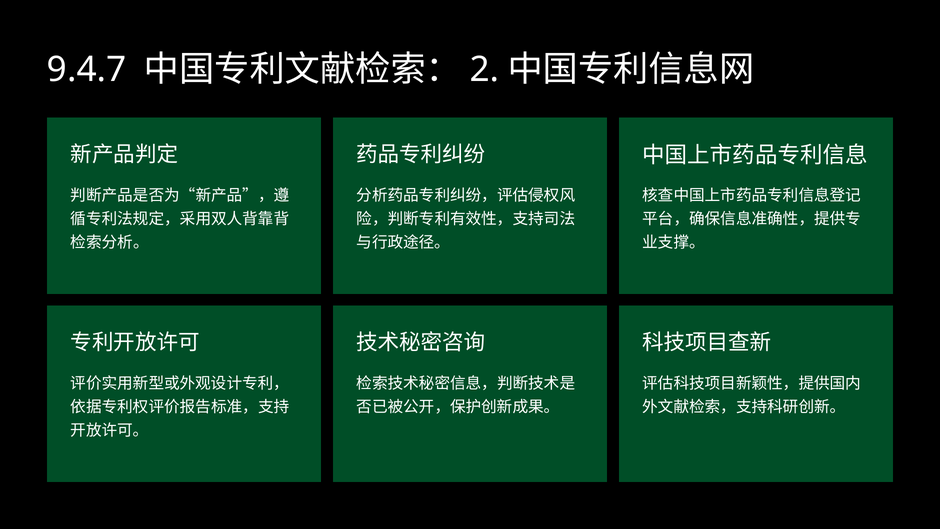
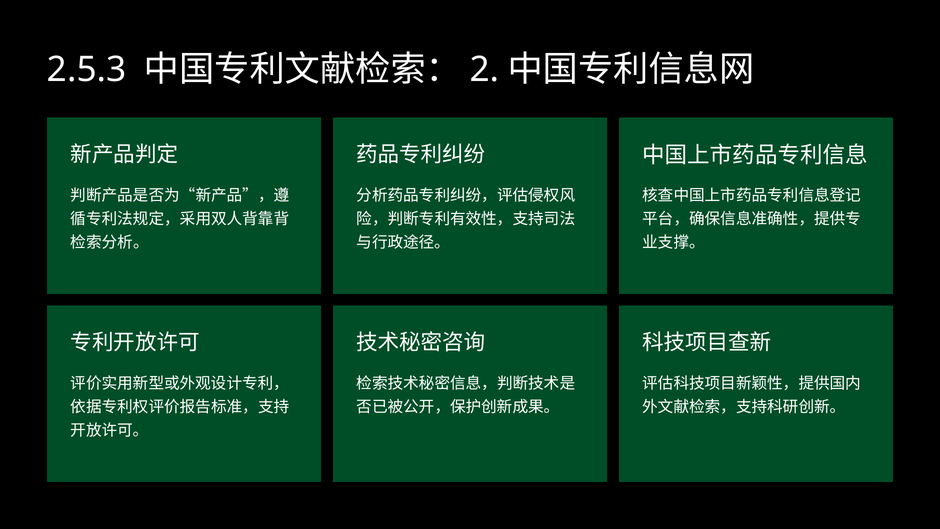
9.4.7: 9.4.7 -> 2.5.3
